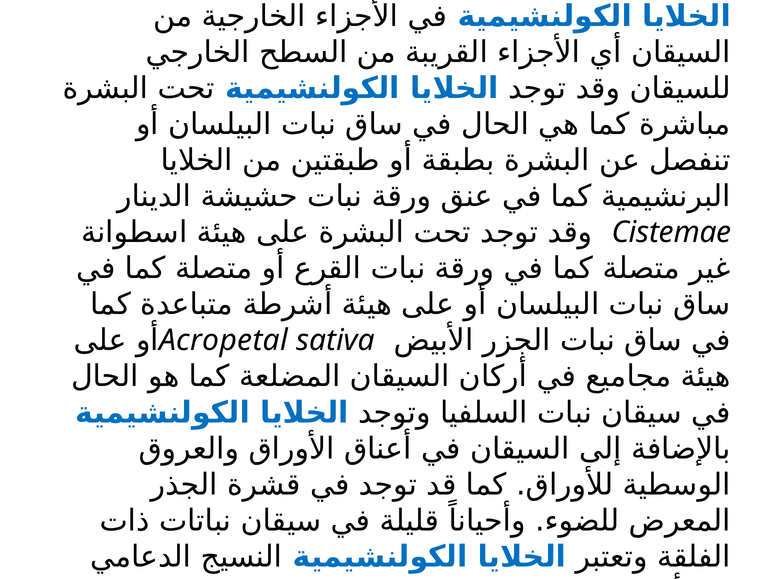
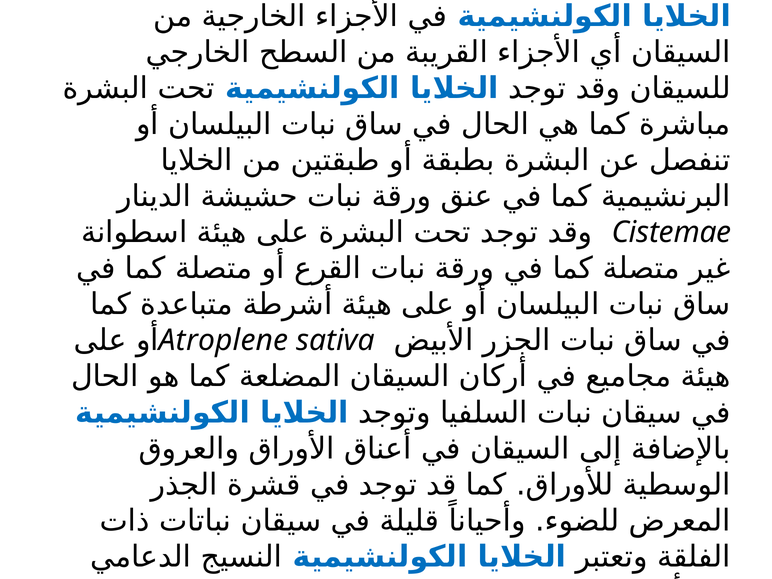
Acropetal: Acropetal -> Atroplene
